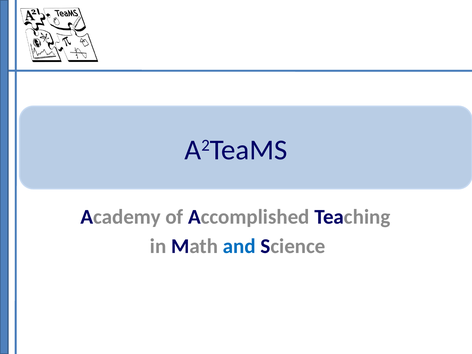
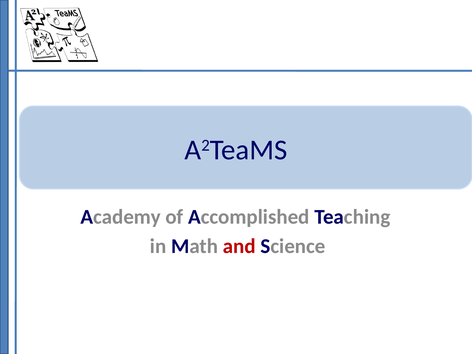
and colour: blue -> red
